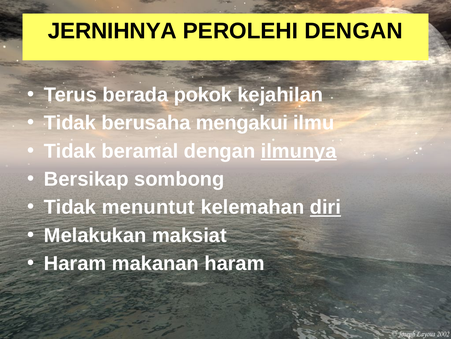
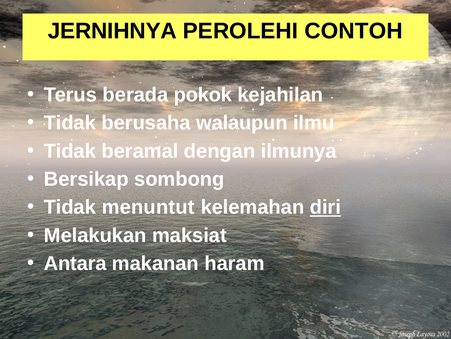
PEROLEHI DENGAN: DENGAN -> CONTOH
mengakui: mengakui -> walaupun
ilmunya underline: present -> none
Haram at (75, 263): Haram -> Antara
